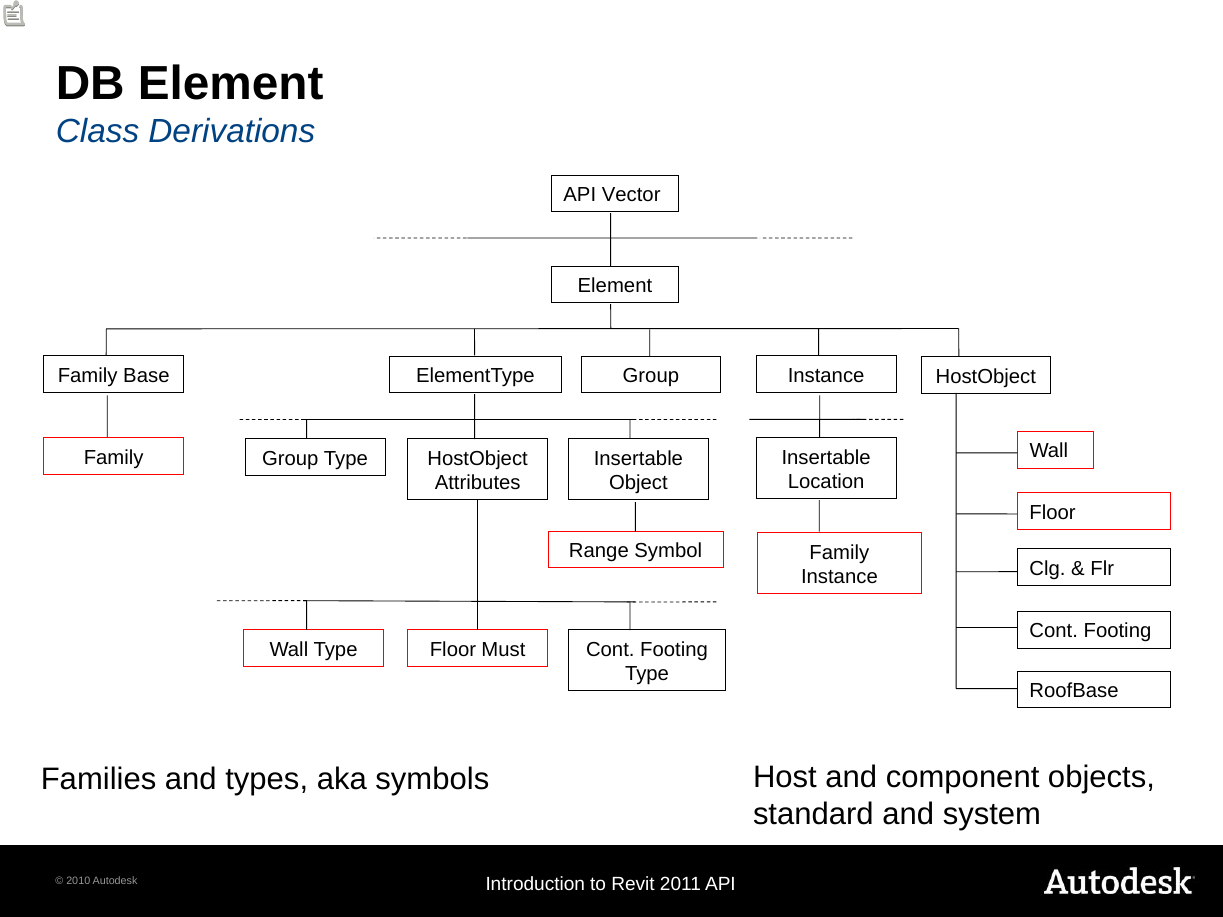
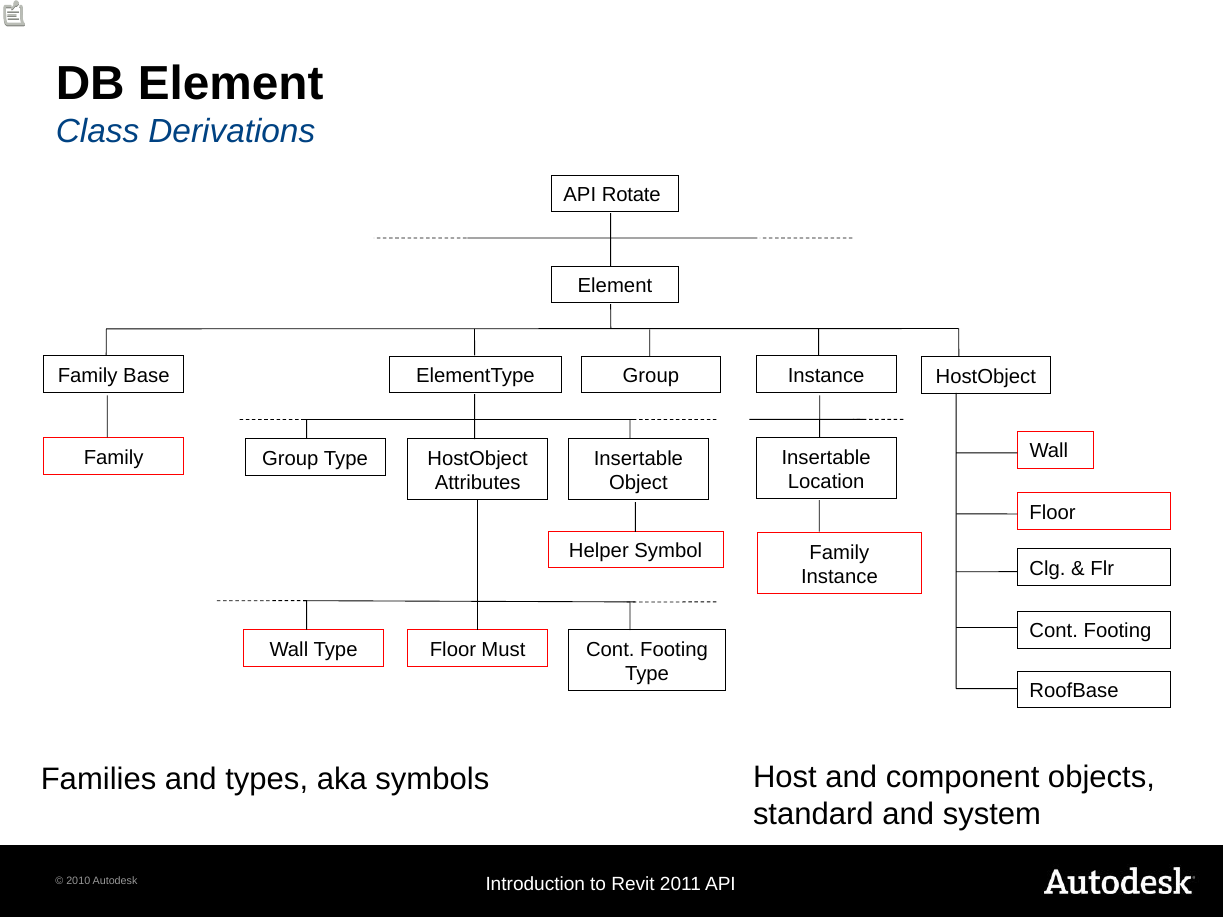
Vector: Vector -> Rotate
Range: Range -> Helper
